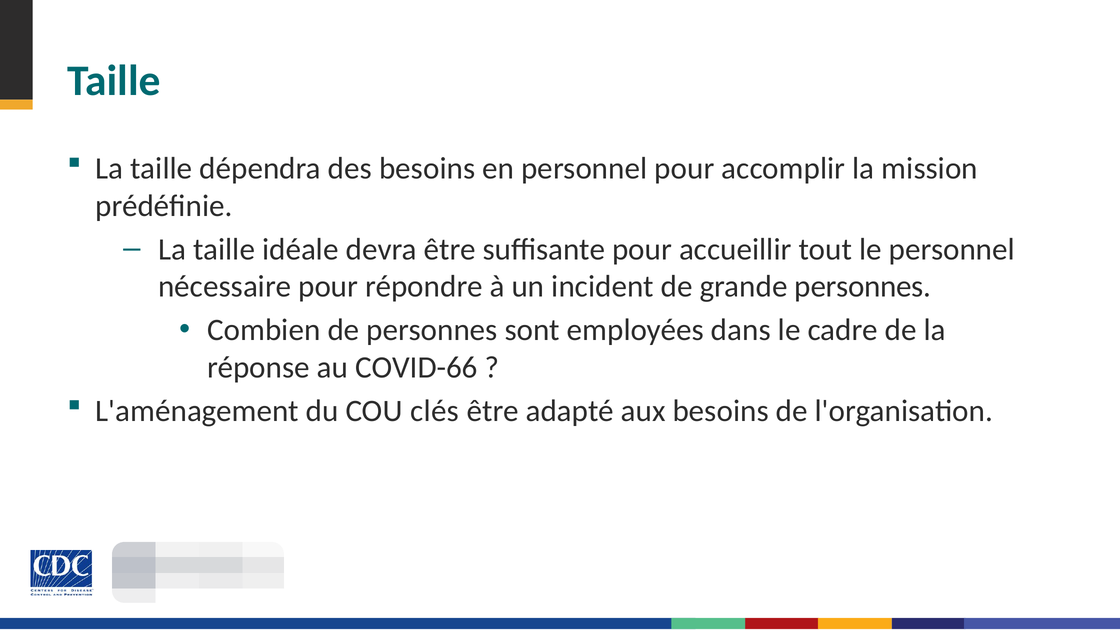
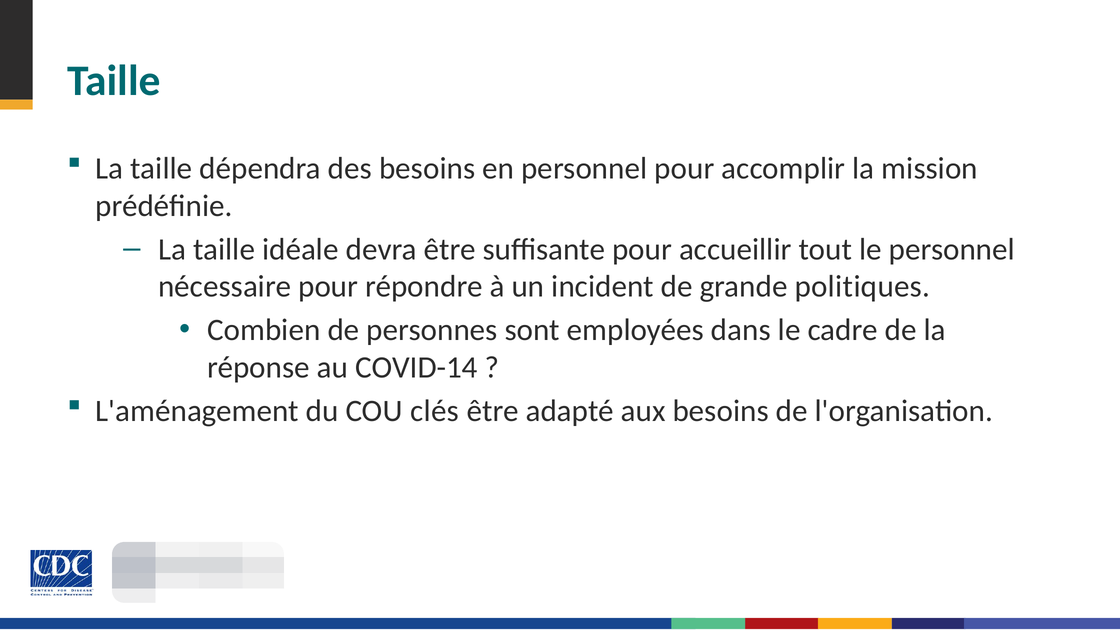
grande personnes: personnes -> politiques
COVID-66: COVID-66 -> COVID-14
